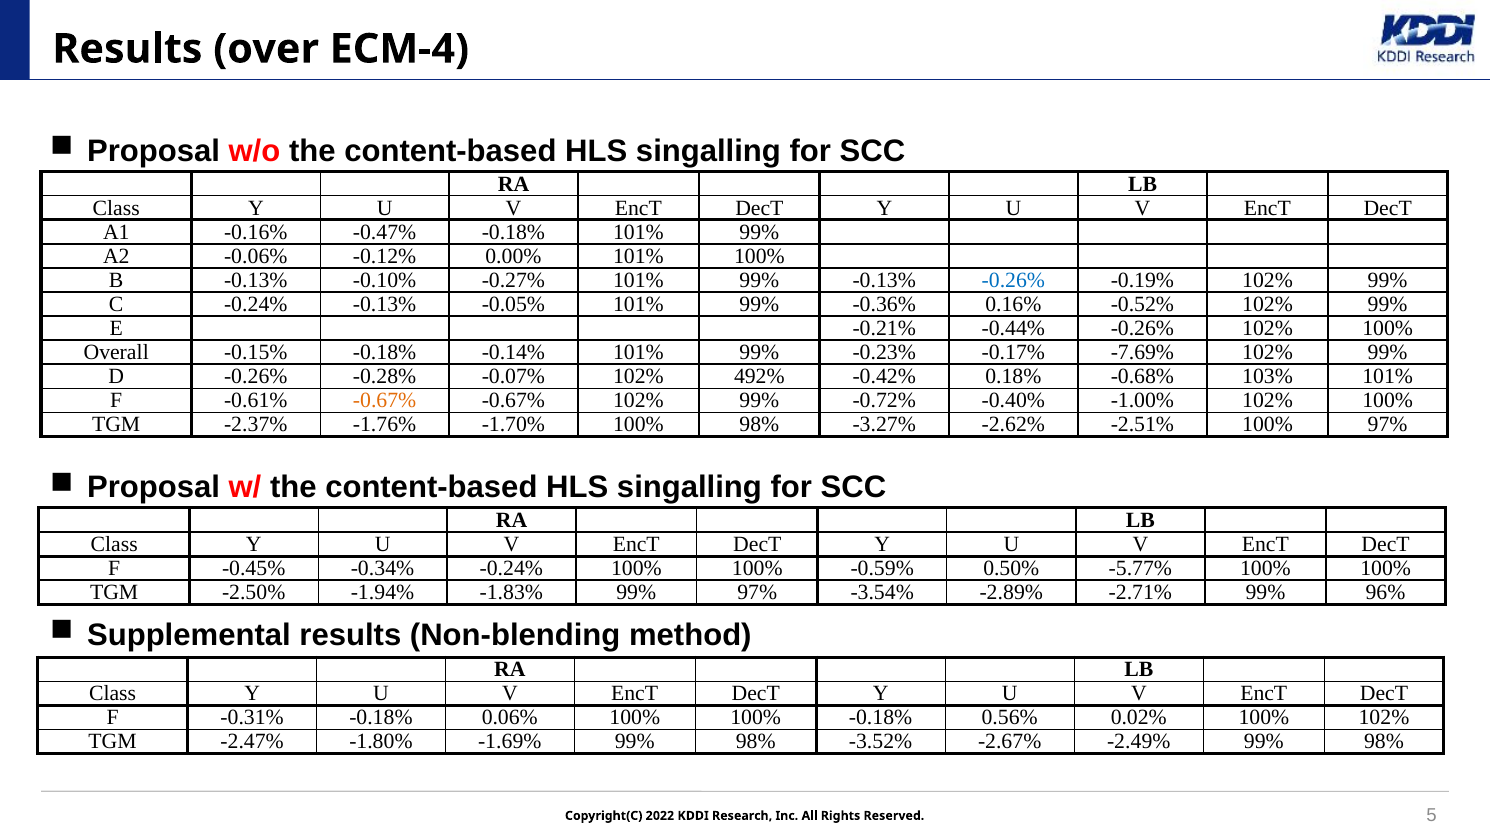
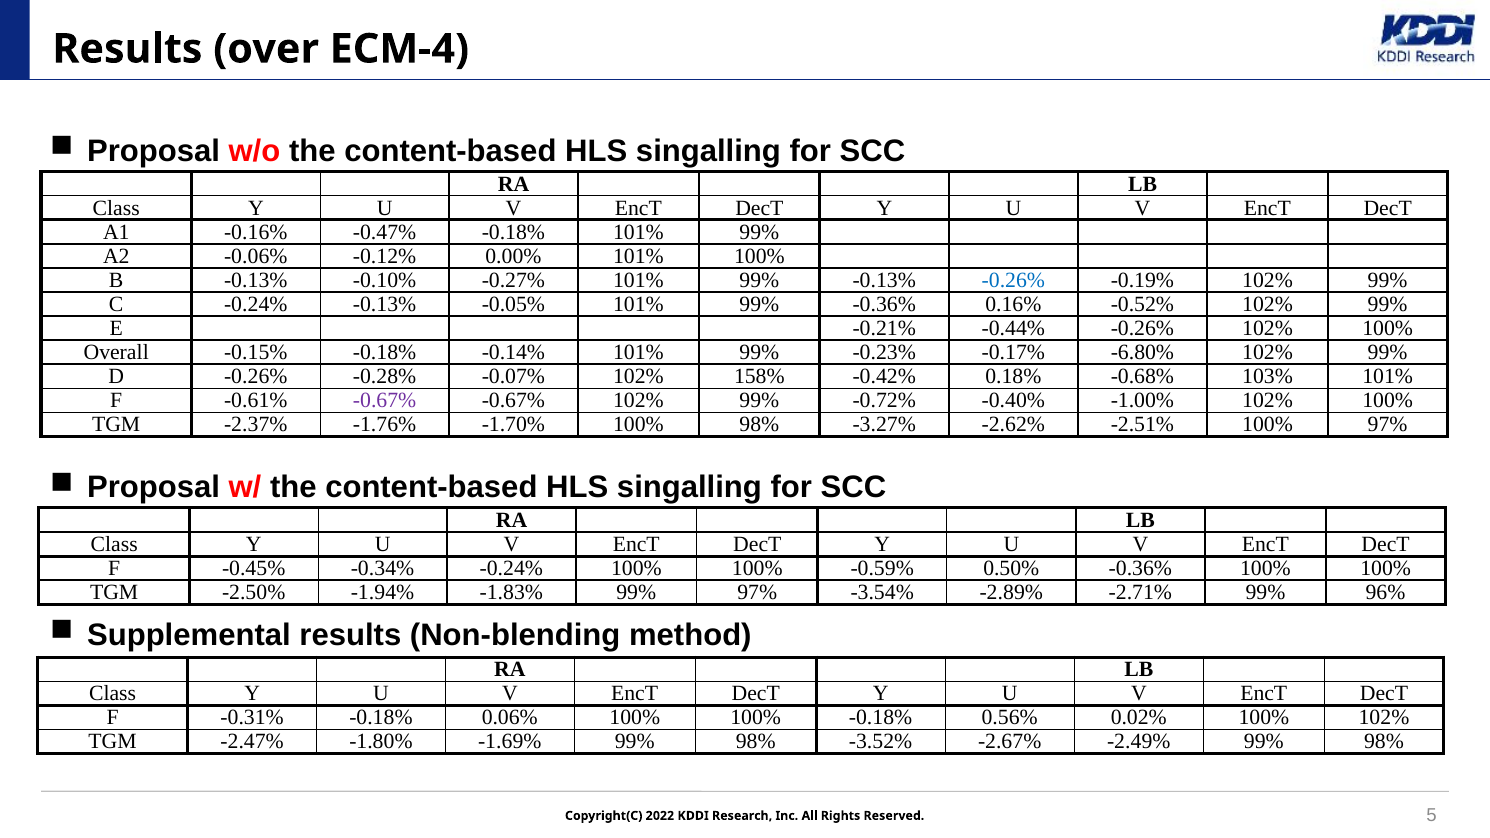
-7.69%: -7.69% -> -6.80%
492%: 492% -> 158%
-0.67% at (385, 401) colour: orange -> purple
0.50% -5.77%: -5.77% -> -0.36%
